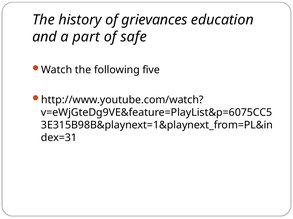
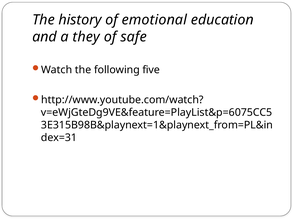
grievances: grievances -> emotional
part: part -> they
